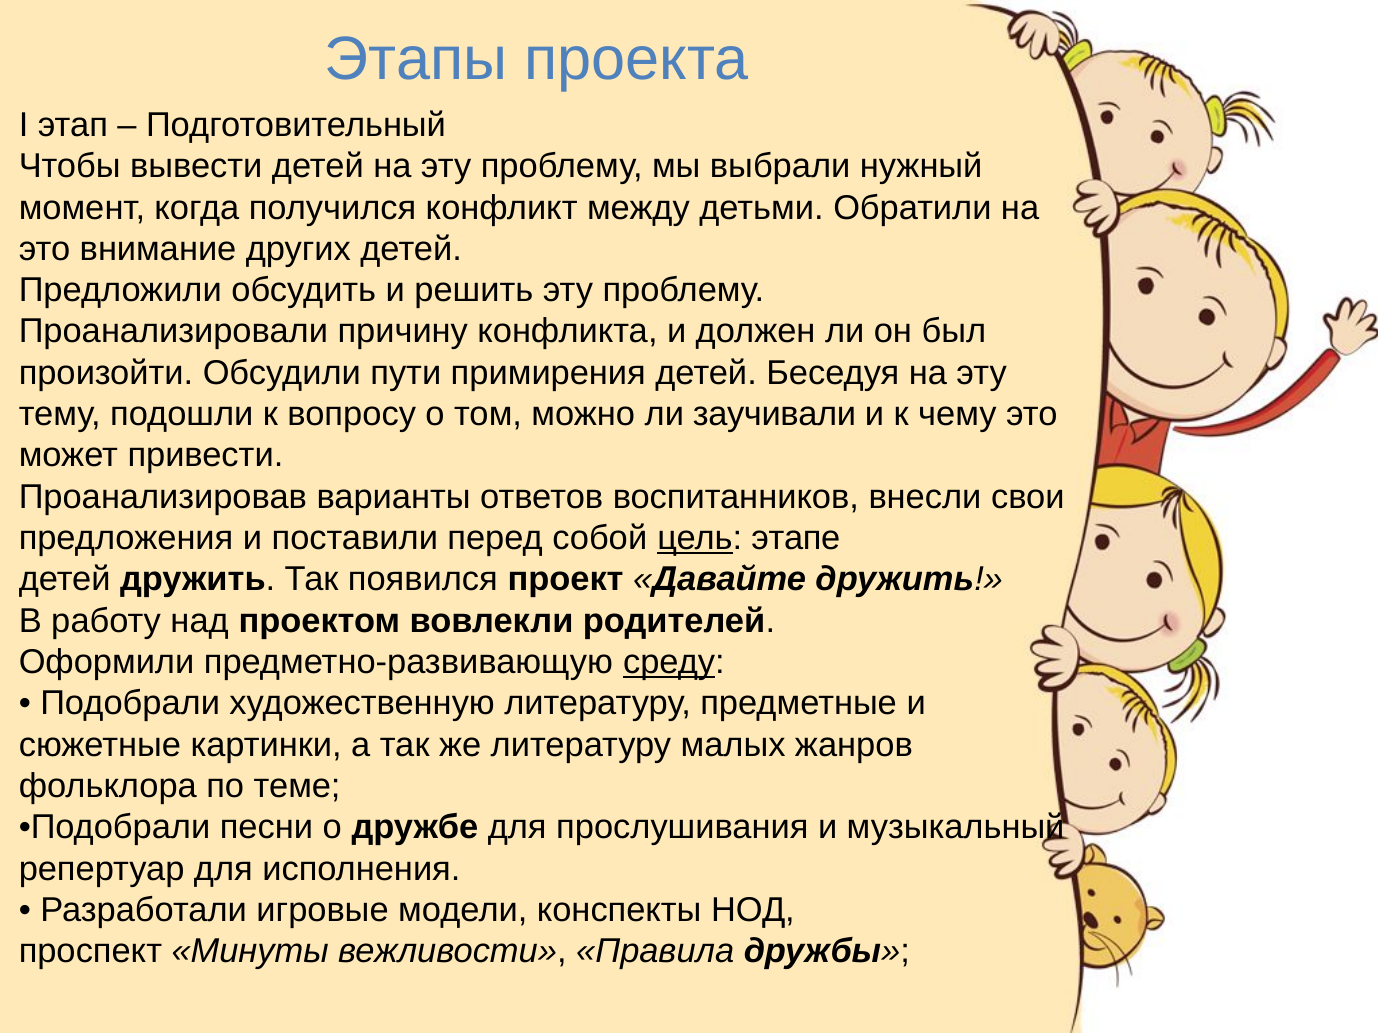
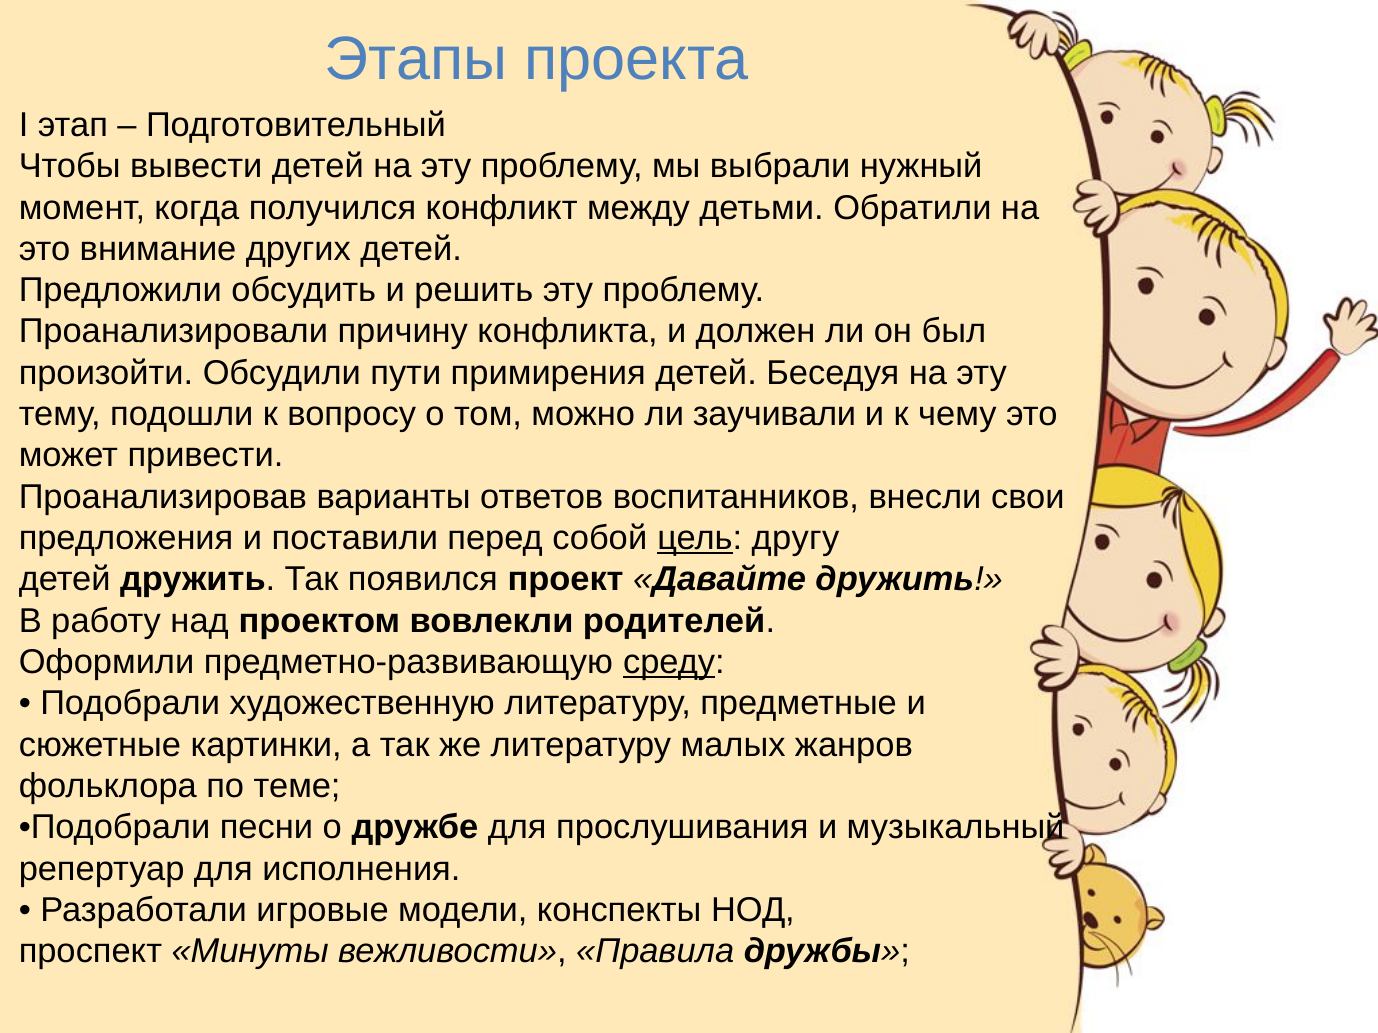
этапе: этапе -> другу
